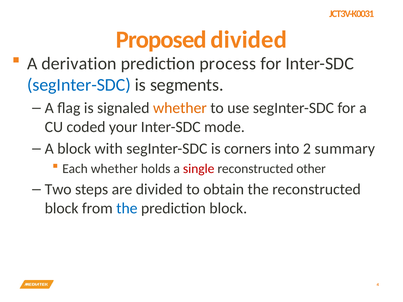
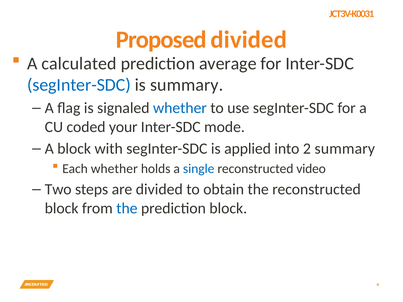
derivation: derivation -> calculated
process: process -> average
is segments: segments -> summary
whether at (180, 108) colour: orange -> blue
corners: corners -> applied
single colour: red -> blue
other: other -> video
